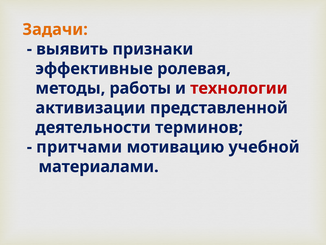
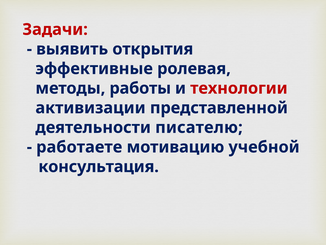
Задачи colour: orange -> red
признаки: признаки -> открытия
терминов: терминов -> писателю
притчами: притчами -> работаете
материалами: материалами -> консультация
